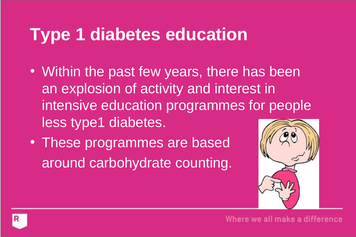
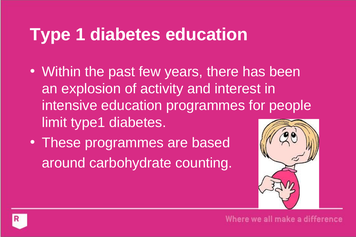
less: less -> limit
